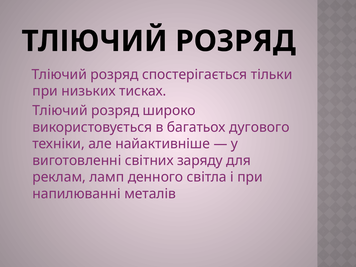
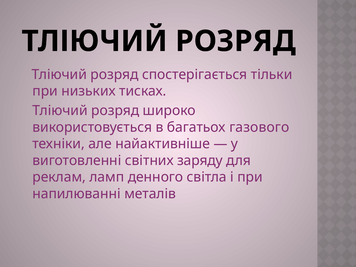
дугового: дугового -> газового
